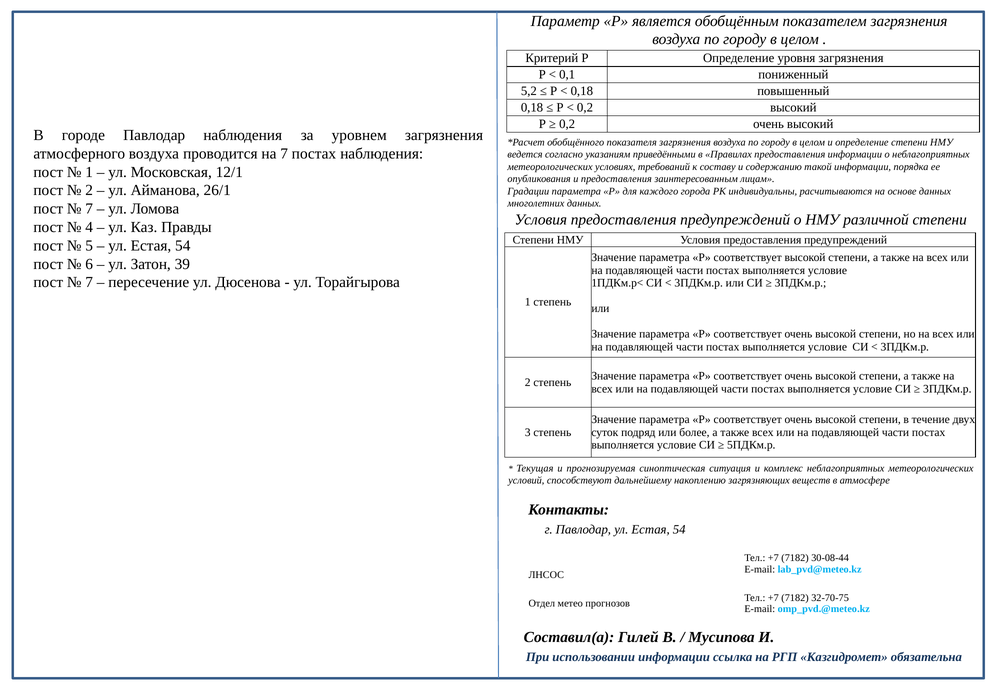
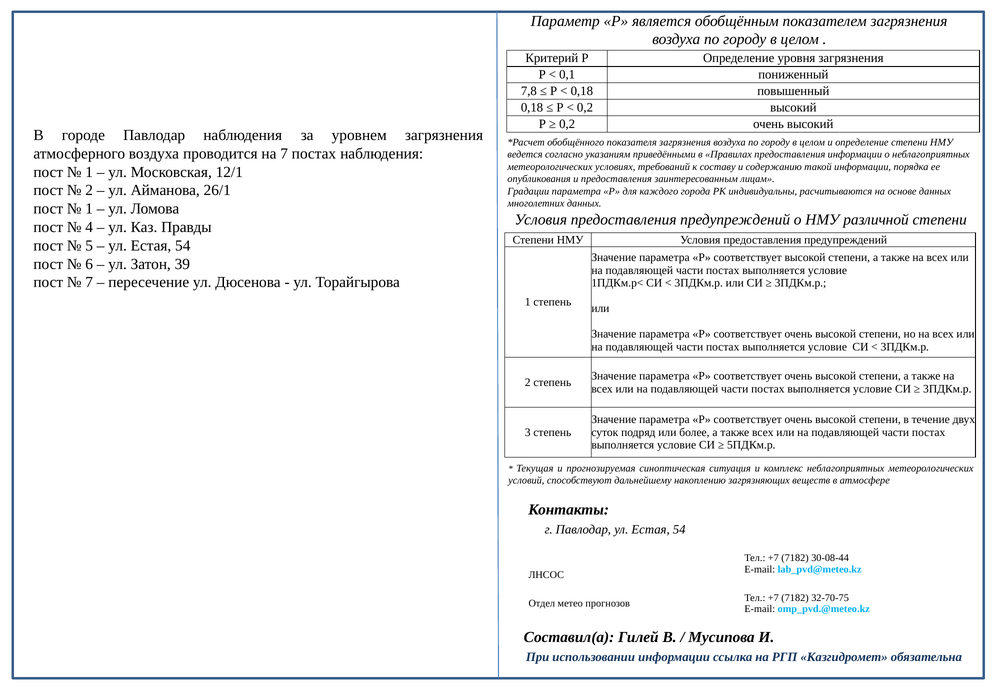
5,2: 5,2 -> 7,8
7 at (89, 209): 7 -> 1
